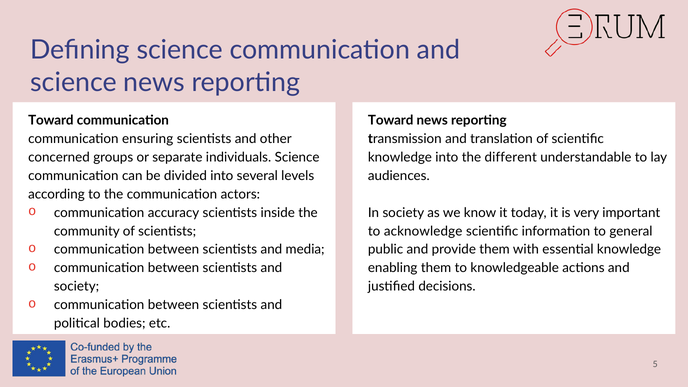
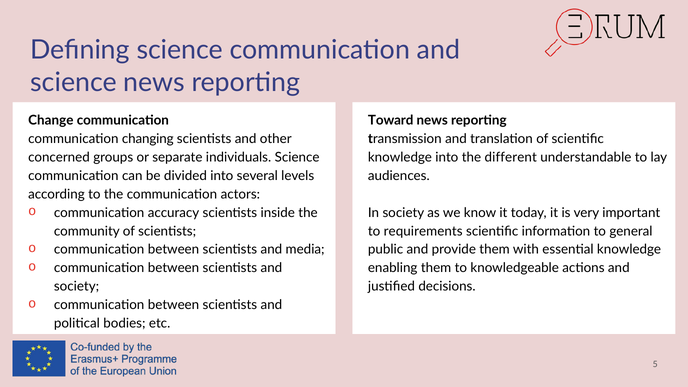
Toward at (51, 120): Toward -> Change
ensuring: ensuring -> changing
acknowledge: acknowledge -> requirements
